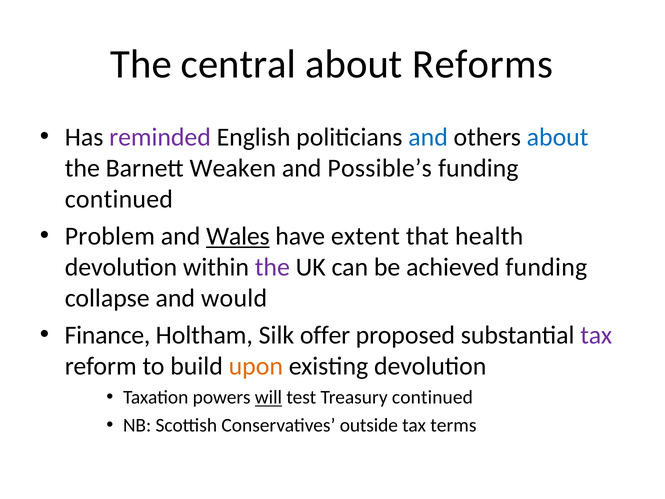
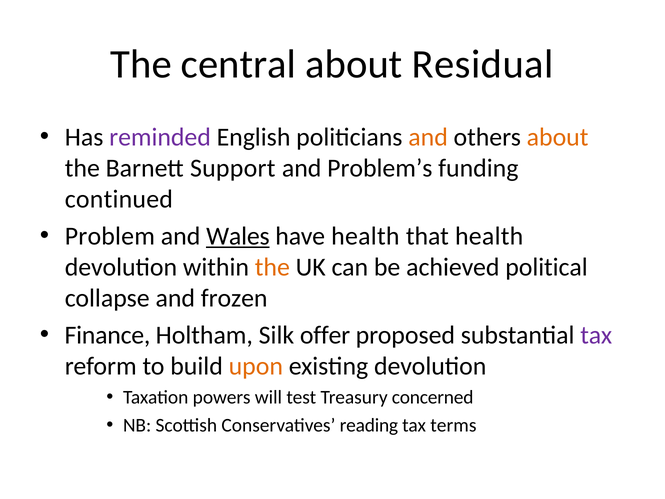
Reforms: Reforms -> Residual
and at (428, 137) colour: blue -> orange
about at (558, 137) colour: blue -> orange
Weaken: Weaken -> Support
Possible’s: Possible’s -> Problem’s
have extent: extent -> health
the at (272, 267) colour: purple -> orange
achieved funding: funding -> political
would: would -> frozen
will underline: present -> none
Treasury continued: continued -> concerned
outside: outside -> reading
